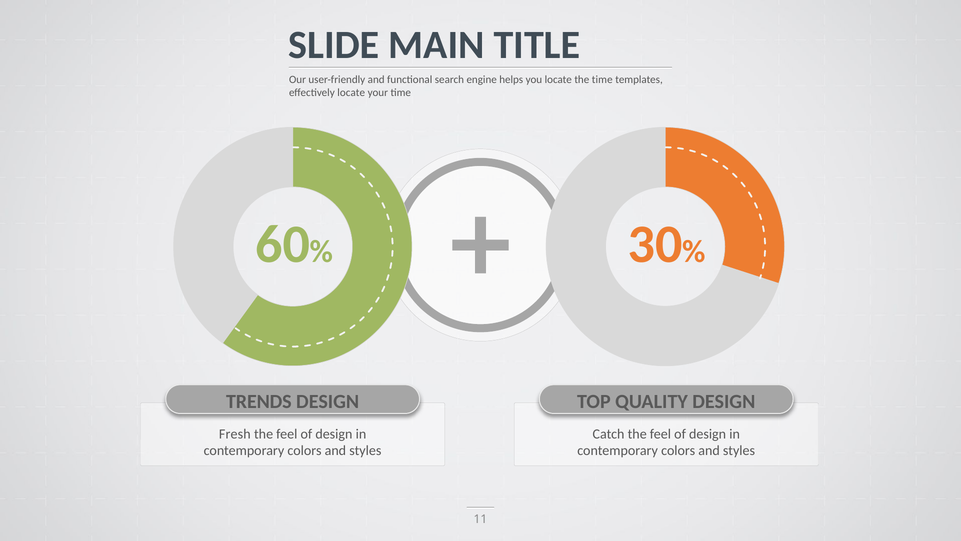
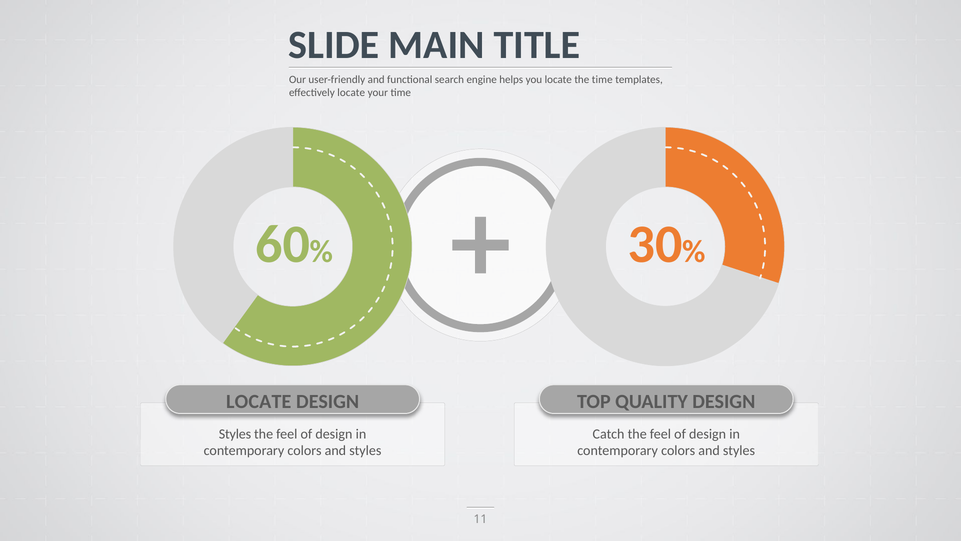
TRENDS at (259, 401): TRENDS -> LOCATE
Fresh at (235, 434): Fresh -> Styles
